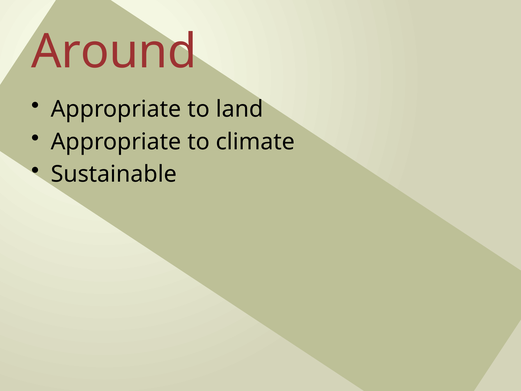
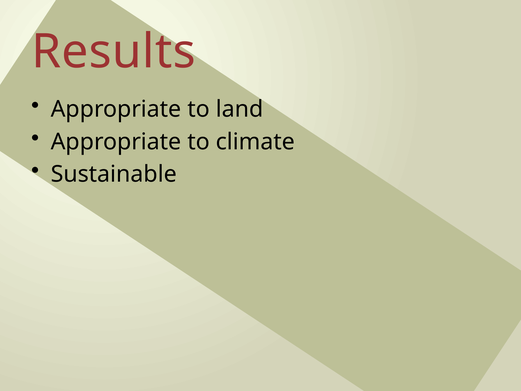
Around: Around -> Results
